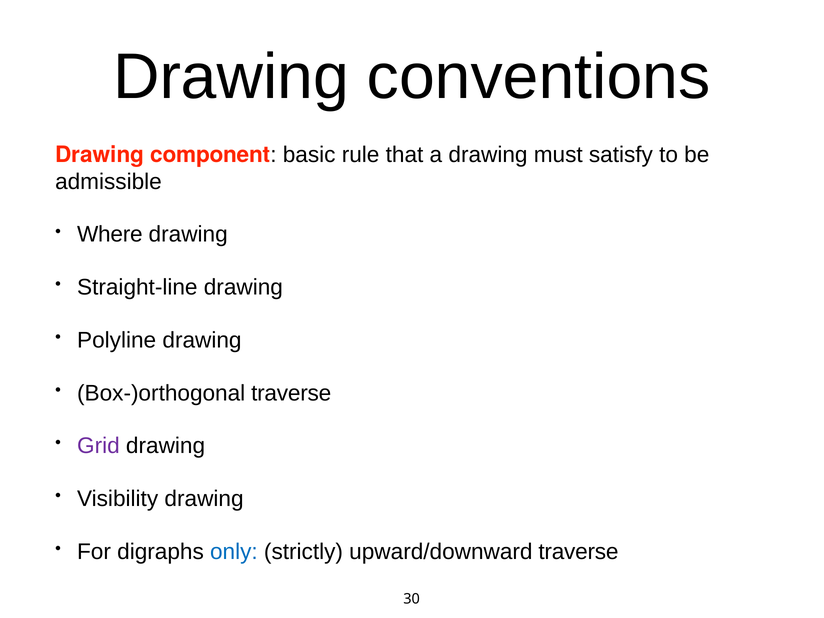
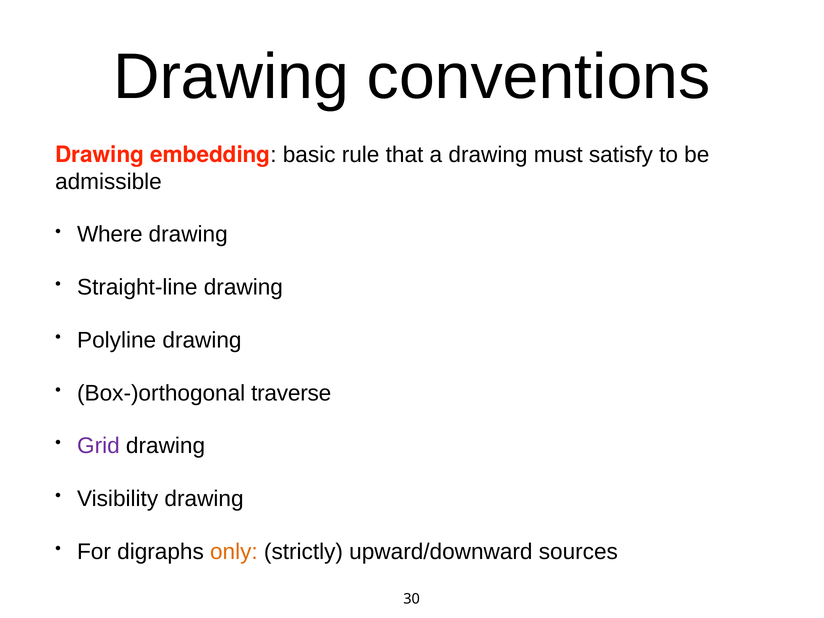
component: component -> embedding
only colour: blue -> orange
upward/downward traverse: traverse -> sources
